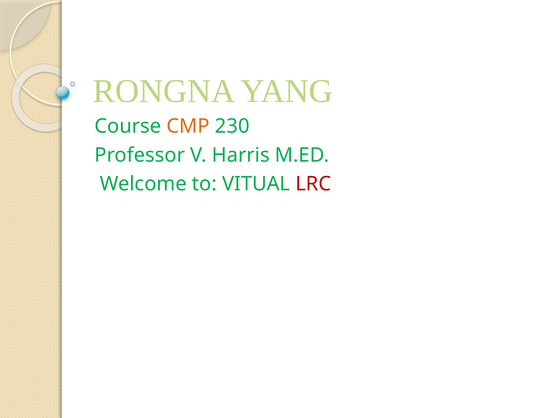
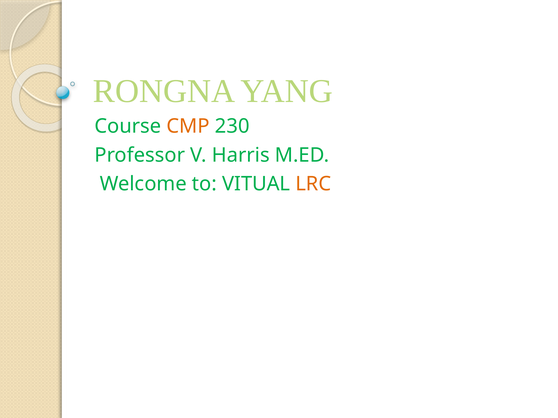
LRC colour: red -> orange
